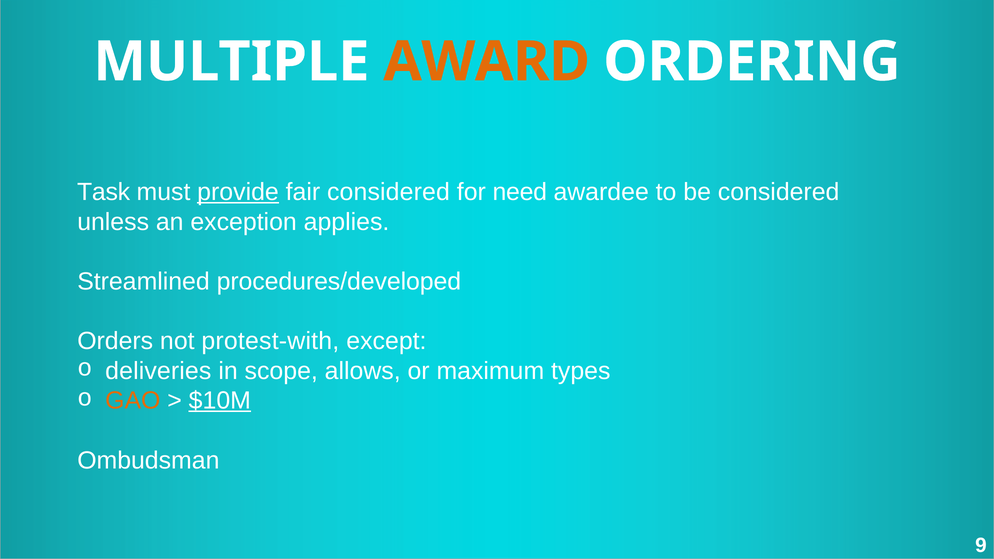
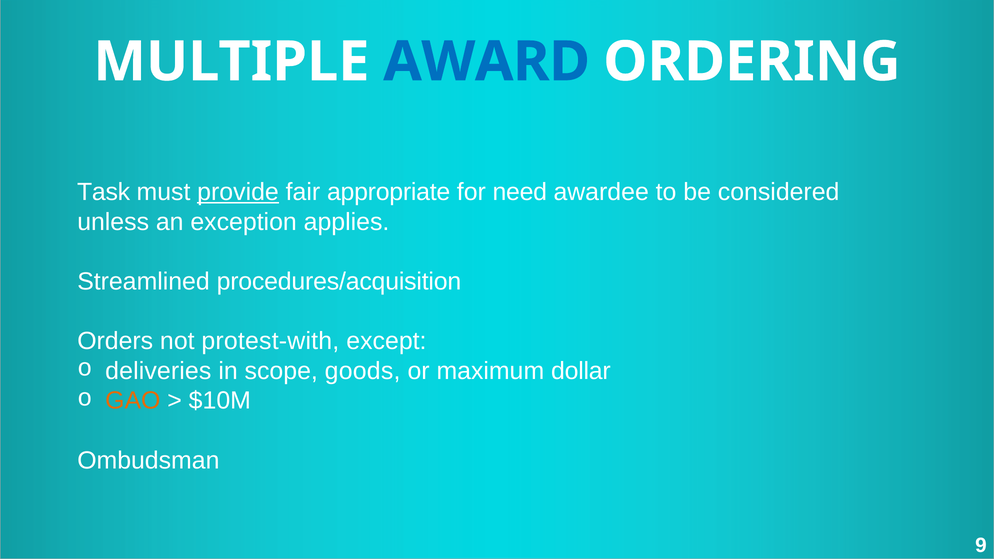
AWARD colour: orange -> blue
fair considered: considered -> appropriate
procedures/developed: procedures/developed -> procedures/acquisition
allows: allows -> goods
types: types -> dollar
$10M underline: present -> none
